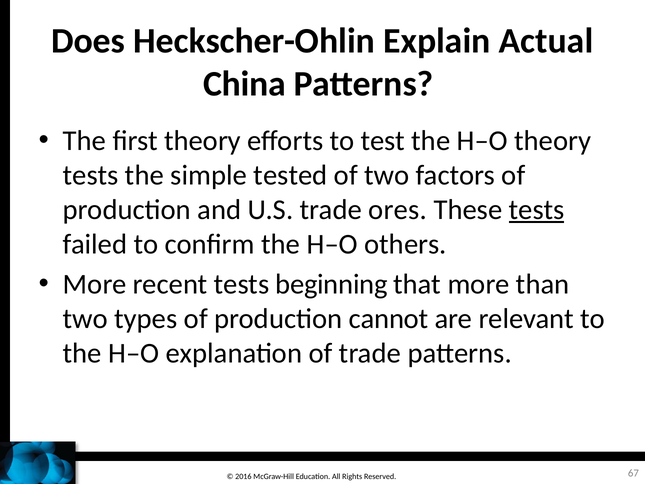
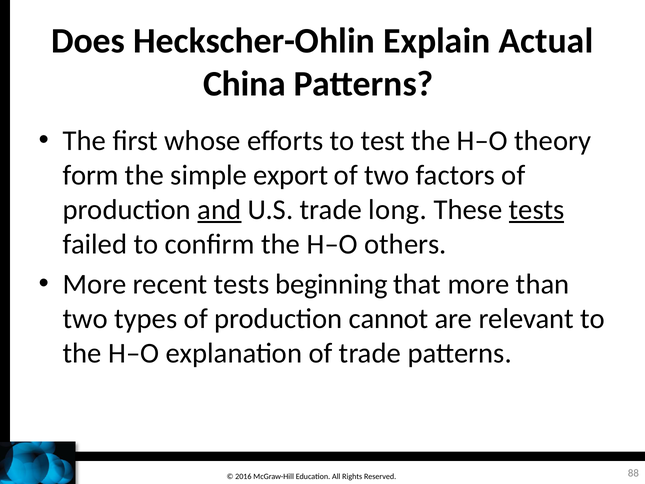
first theory: theory -> whose
tests at (91, 175): tests -> form
tested: tested -> export
and underline: none -> present
ores: ores -> long
67: 67 -> 88
